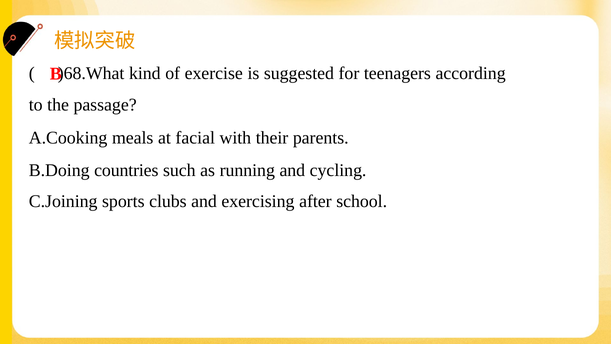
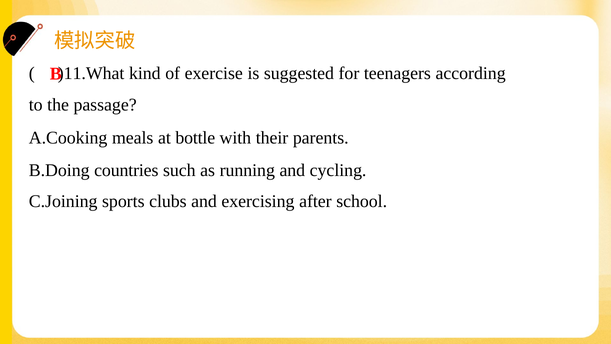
)68.What: )68.What -> )11.What
facial: facial -> bottle
